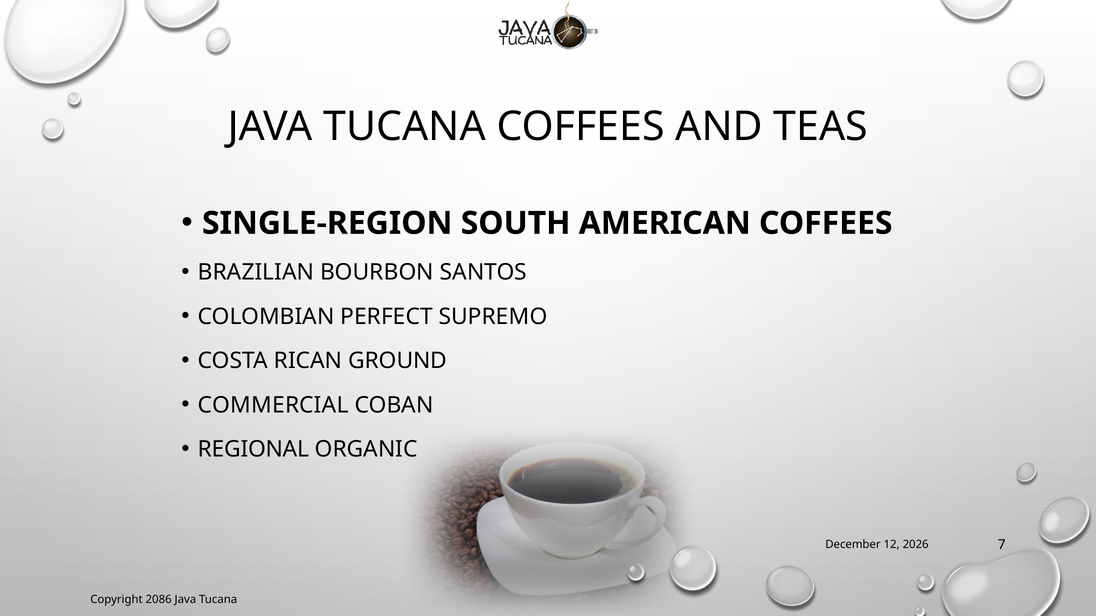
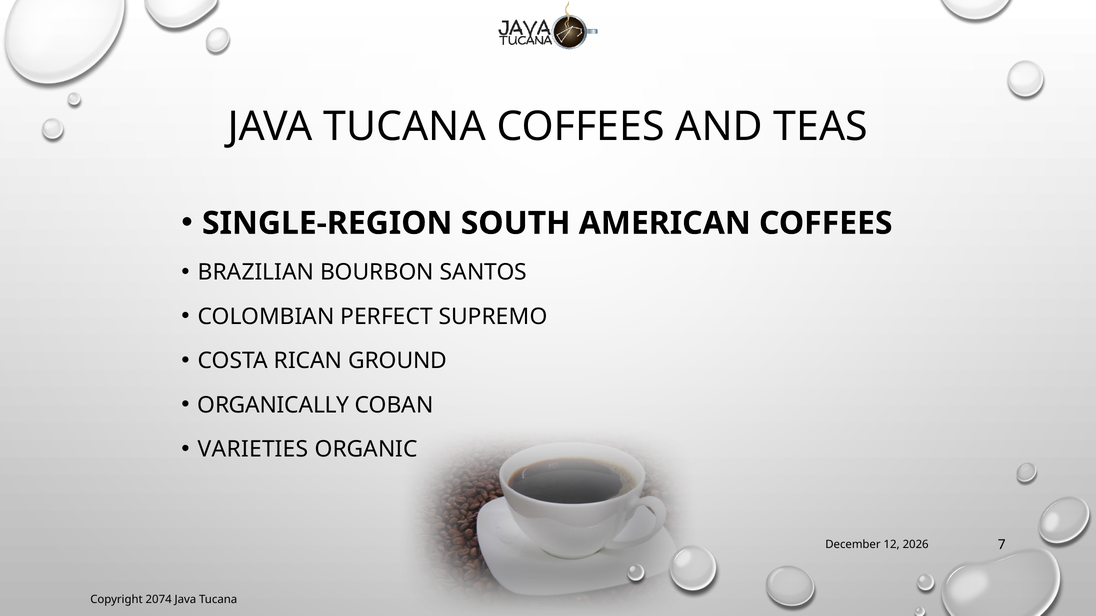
COMMERCIAL: COMMERCIAL -> ORGANICALLY
REGIONAL: REGIONAL -> VARIETIES
2086: 2086 -> 2074
